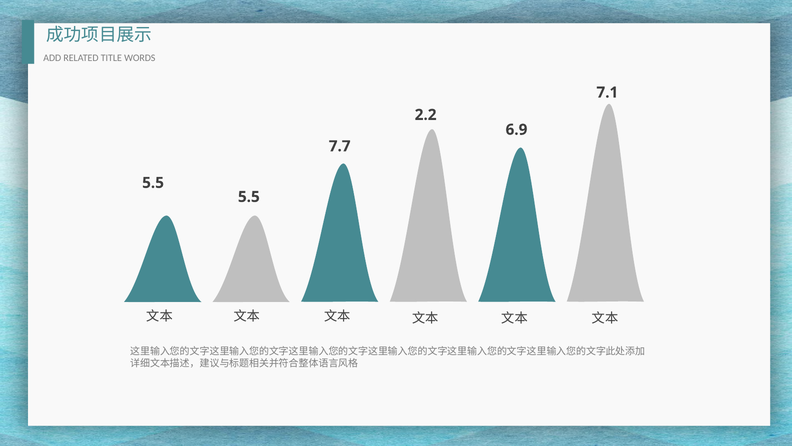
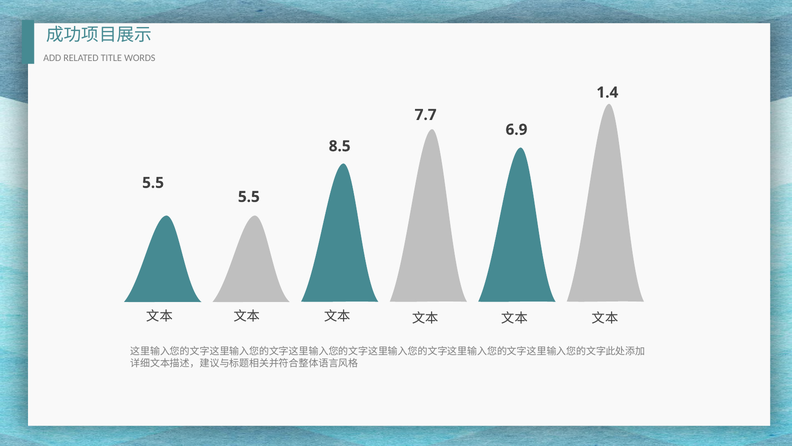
7.1: 7.1 -> 1.4
2.2: 2.2 -> 7.7
7.7: 7.7 -> 8.5
